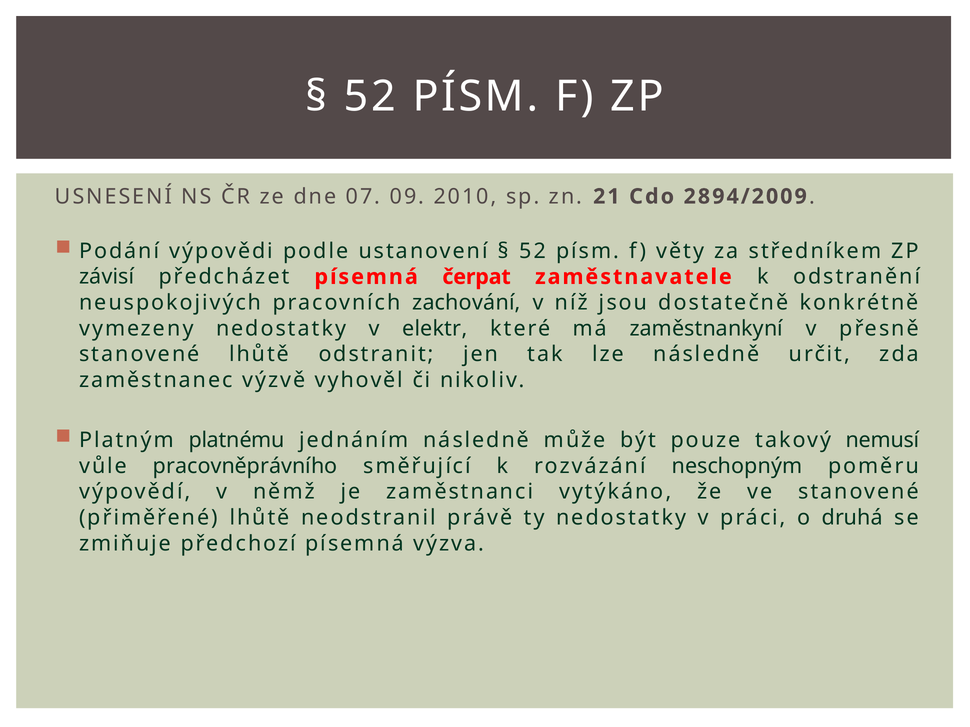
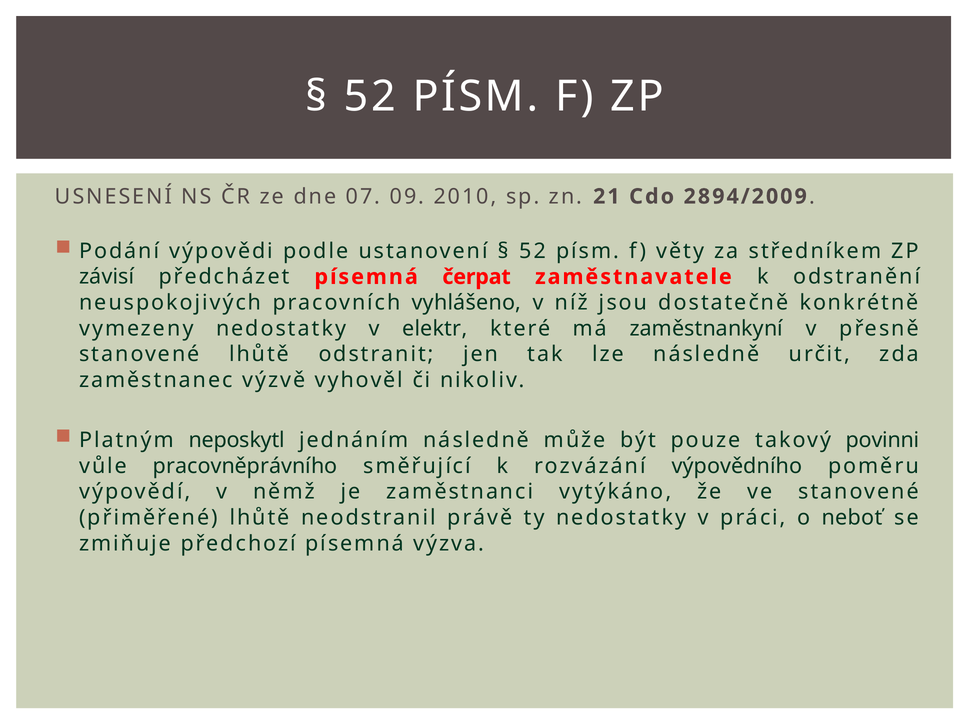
zachování: zachování -> vyhlášeno
platnému: platnému -> neposkytl
nemusí: nemusí -> povinni
neschopným: neschopným -> výpovědního
druhá: druhá -> neboť
